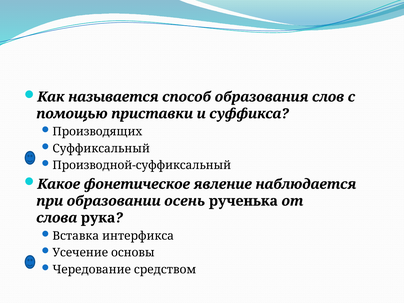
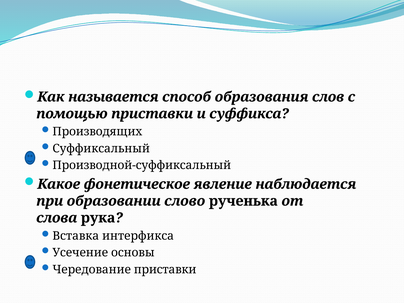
осень: осень -> слово
Чередование средством: средством -> приставки
